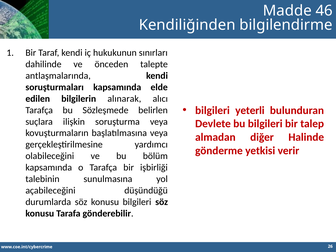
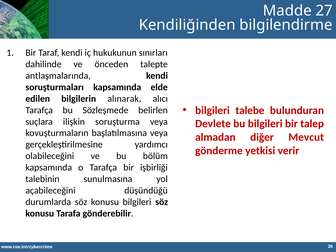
46: 46 -> 27
yeterli: yeterli -> talebe
Halinde: Halinde -> Mevcut
